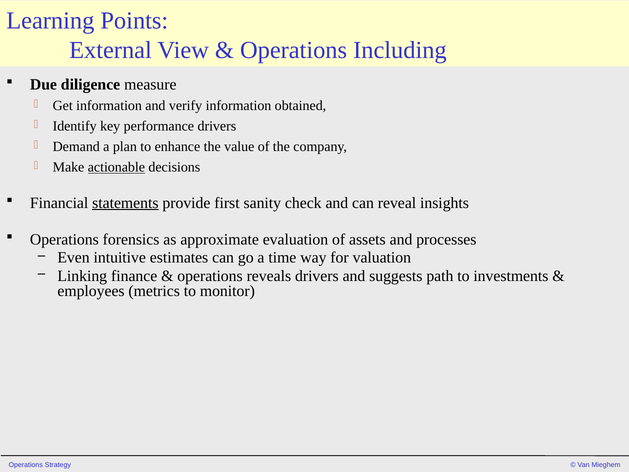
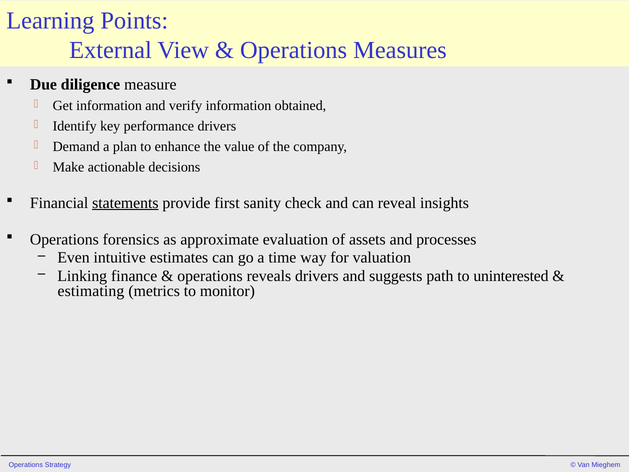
Including: Including -> Measures
actionable underline: present -> none
investments: investments -> uninterested
employees: employees -> estimating
